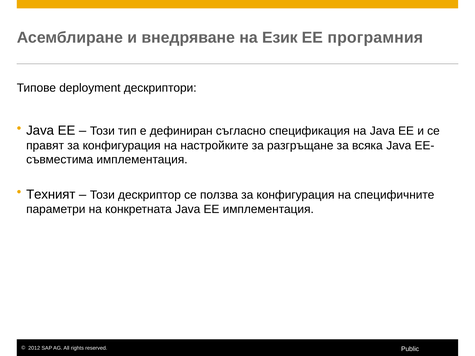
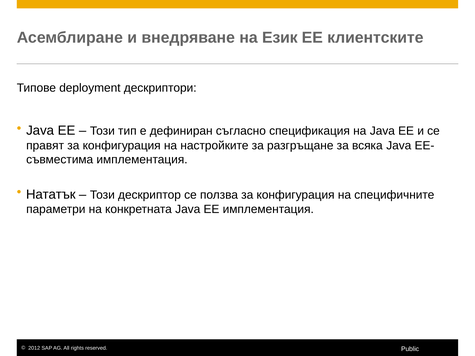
програмния: програмния -> клиентските
Техният: Техният -> Нататък
